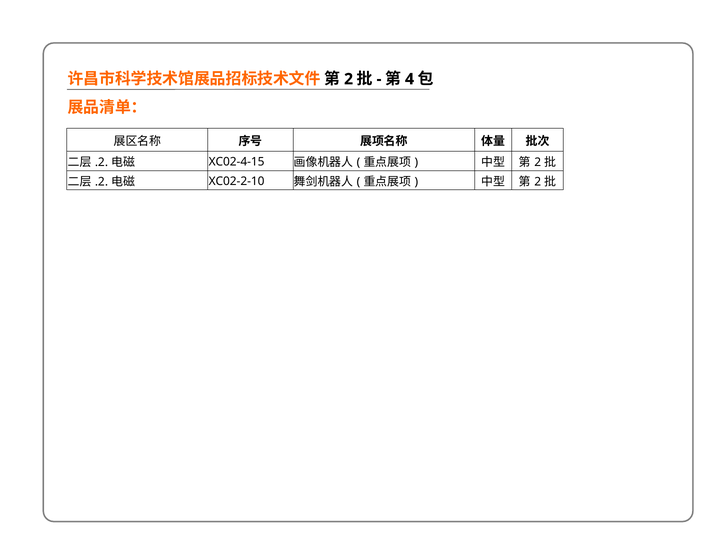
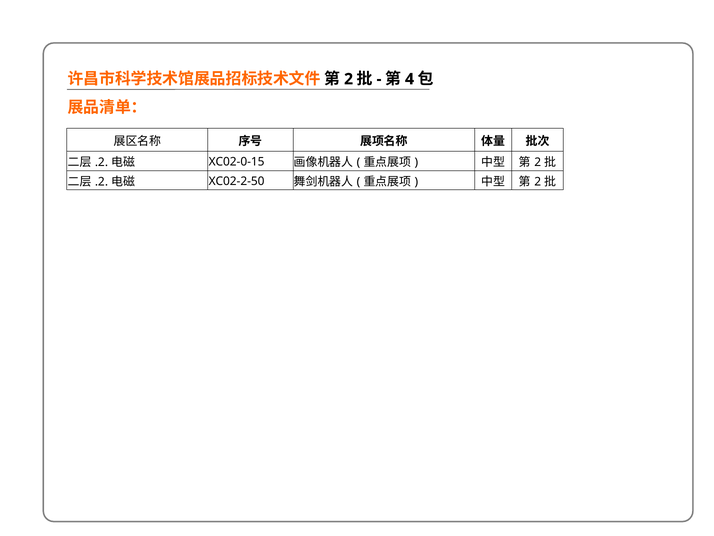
XC02-4-15: XC02-4-15 -> XC02-0-15
XC02-2-10: XC02-2-10 -> XC02-2-50
